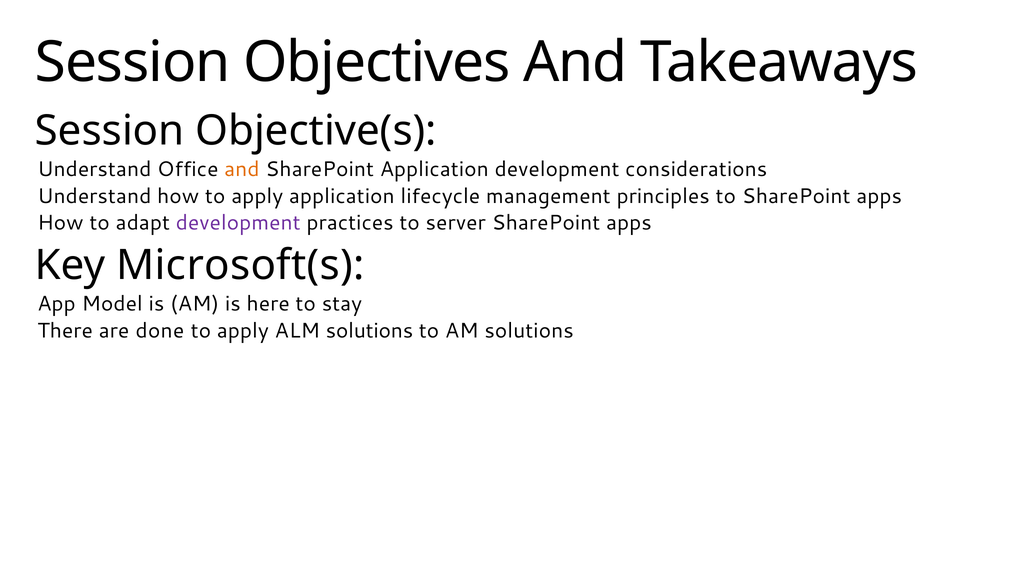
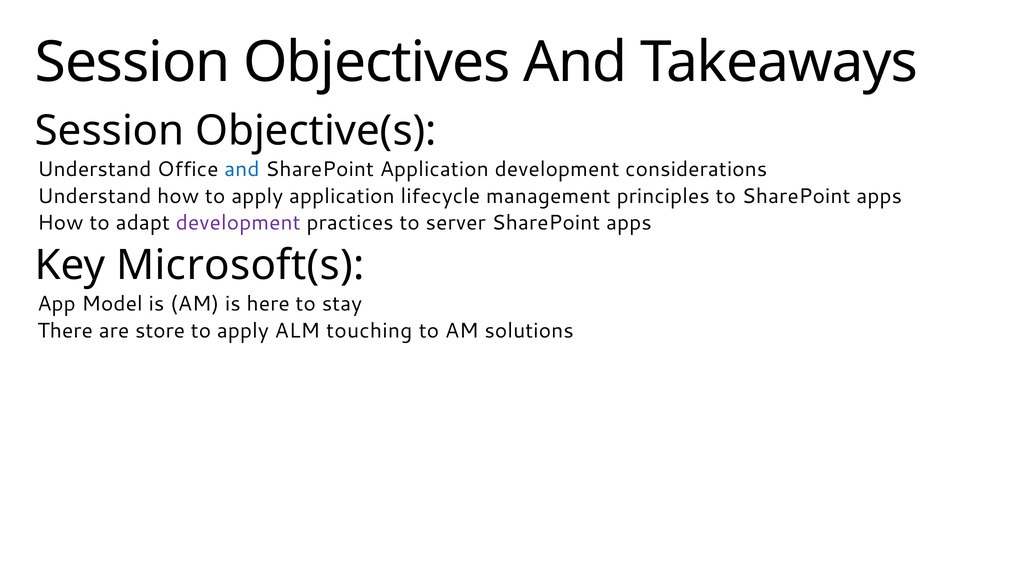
and at (242, 169) colour: orange -> blue
done: done -> store
ALM solutions: solutions -> touching
